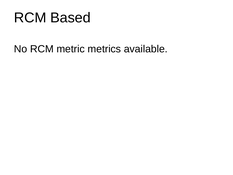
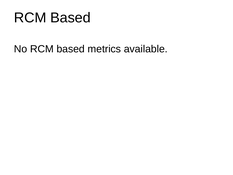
No RCM metric: metric -> based
